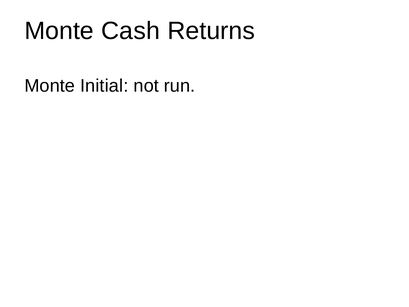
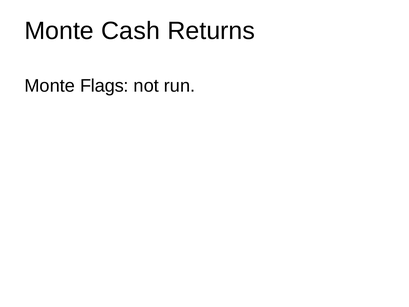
Initial: Initial -> Flags
